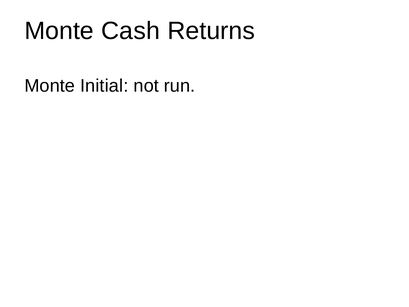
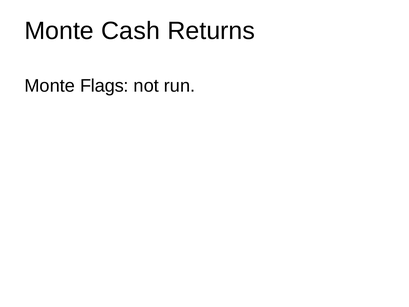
Initial: Initial -> Flags
